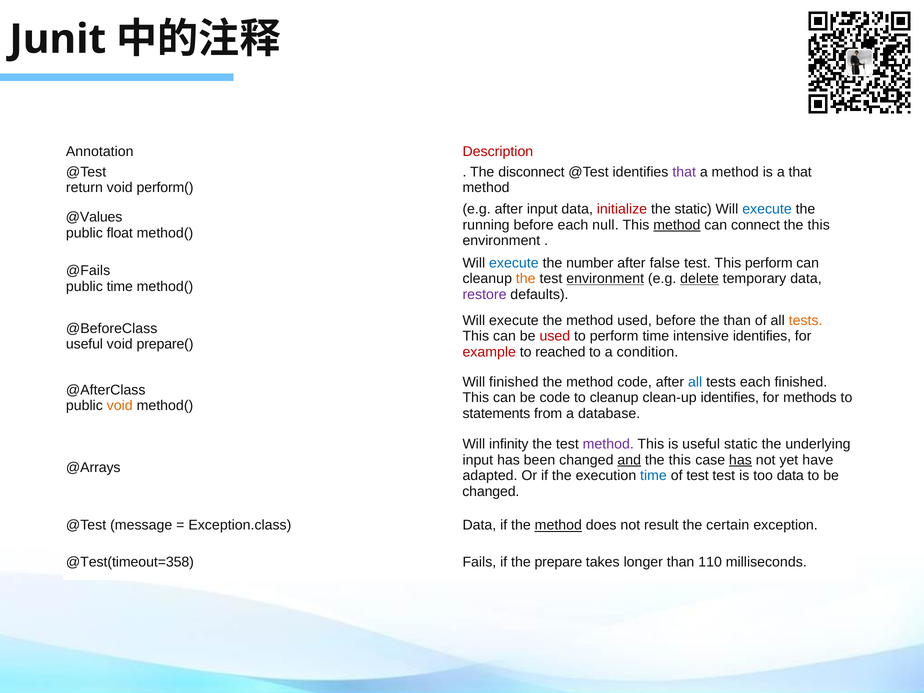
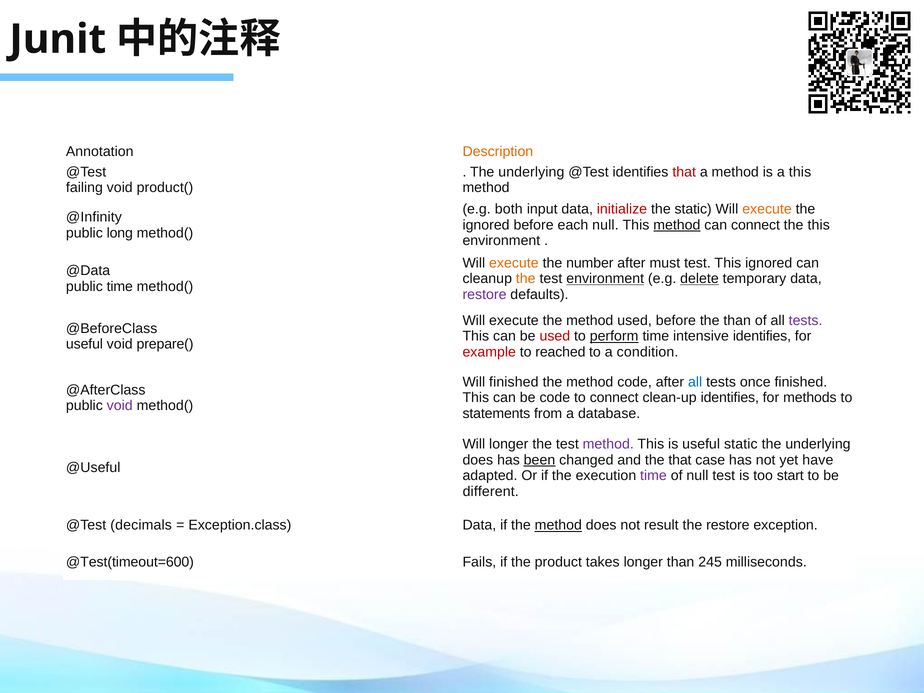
Description colour: red -> orange
disconnect at (531, 172): disconnect -> underlying
that at (684, 172) colour: purple -> red
a that: that -> this
return: return -> failing
perform(: perform( -> product(
e.g after: after -> both
execute at (767, 209) colour: blue -> orange
@Values: @Values -> @Infinity
running at (486, 225): running -> ignored
float: float -> long
execute at (514, 263) colour: blue -> orange
false: false -> must
This perform: perform -> ignored
@Fails: @Fails -> @Data
tests at (806, 321) colour: orange -> purple
perform at (614, 336) underline: none -> present
tests each: each -> once
to cleanup: cleanup -> connect
void at (120, 406) colour: orange -> purple
Will infinity: infinity -> longer
input at (478, 460): input -> does
been underline: none -> present
and underline: present -> none
this at (680, 460): this -> that
has at (740, 460) underline: present -> none
@Arrays: @Arrays -> @Useful
time at (653, 476) colour: blue -> purple
of test: test -> null
too data: data -> start
changed at (491, 491): changed -> different
message: message -> decimals
the certain: certain -> restore
@Test(timeout=358: @Test(timeout=358 -> @Test(timeout=600
prepare: prepare -> product
110: 110 -> 245
